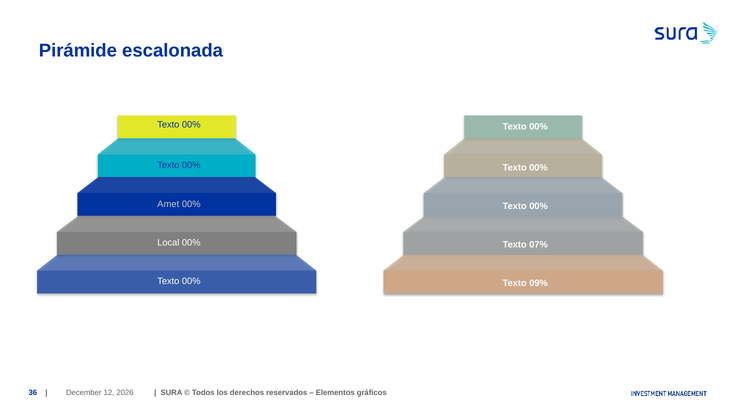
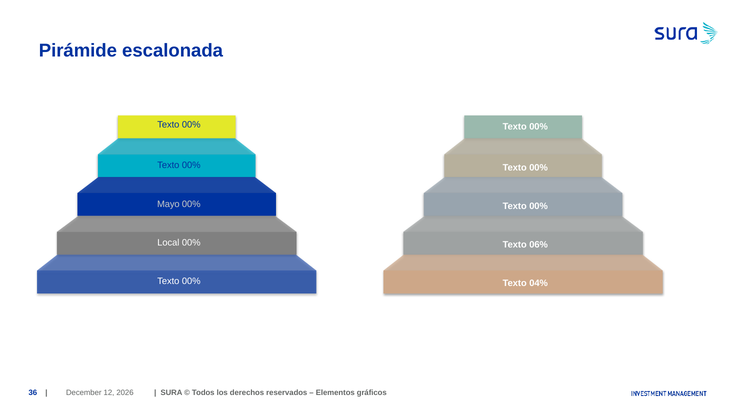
Amet: Amet -> Mayo
07%: 07% -> 06%
09%: 09% -> 04%
